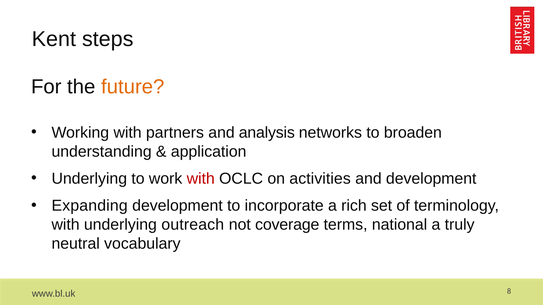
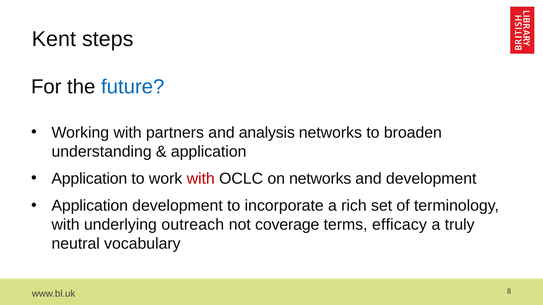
future colour: orange -> blue
Underlying at (89, 179): Underlying -> Application
on activities: activities -> networks
Expanding at (90, 206): Expanding -> Application
national: national -> efficacy
